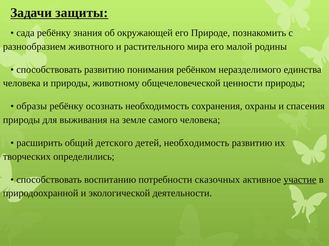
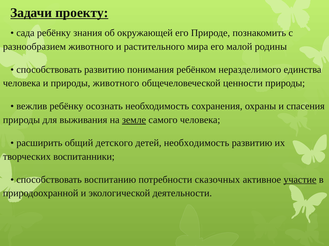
защиты: защиты -> проекту
природы животному: животному -> животного
образы: образы -> вежлив
земле underline: none -> present
определились: определились -> воспитанники
